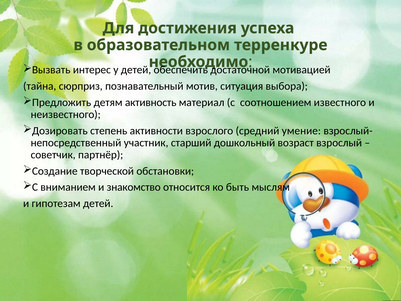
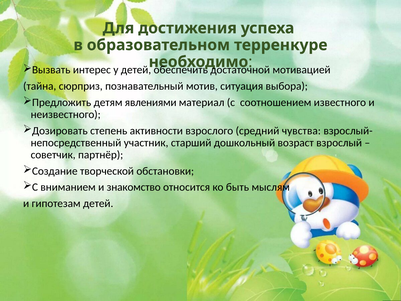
активность: активность -> явлениями
умение: умение -> чувства
